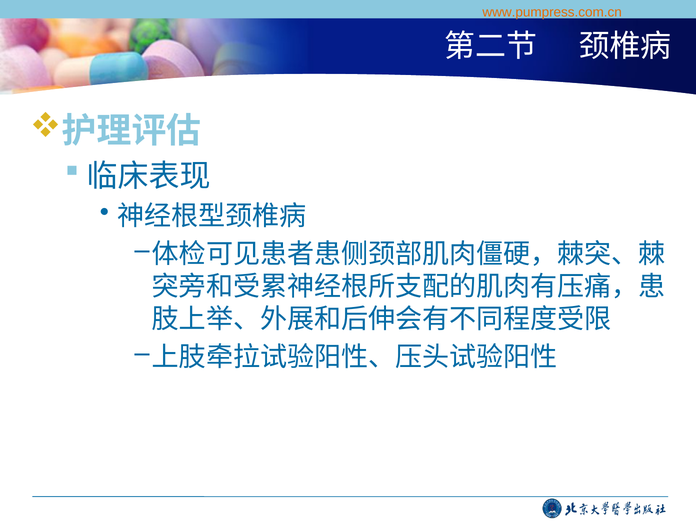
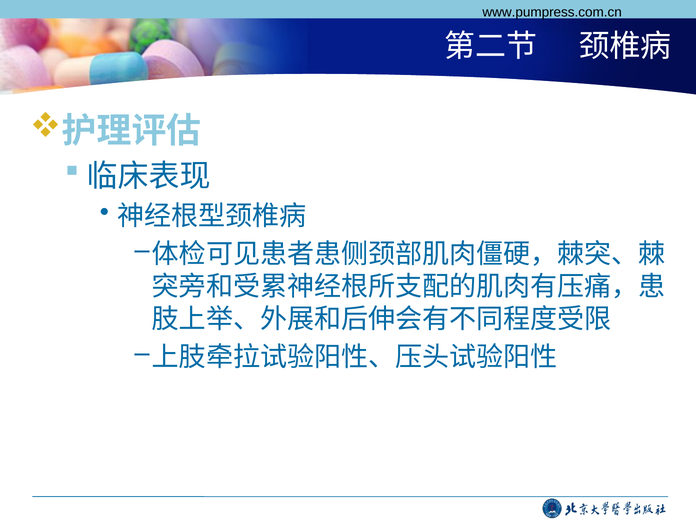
www.pumpress.com.cn colour: orange -> black
